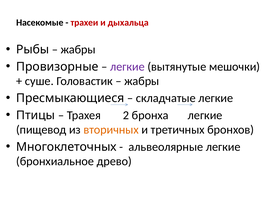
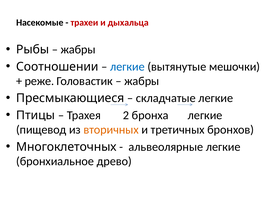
Провизорные: Провизорные -> Соотношении
легкие at (127, 67) colour: purple -> blue
суше: суше -> реже
